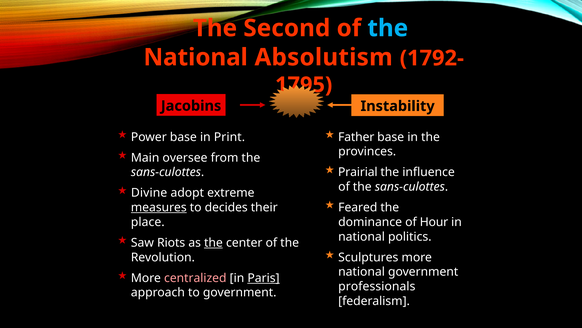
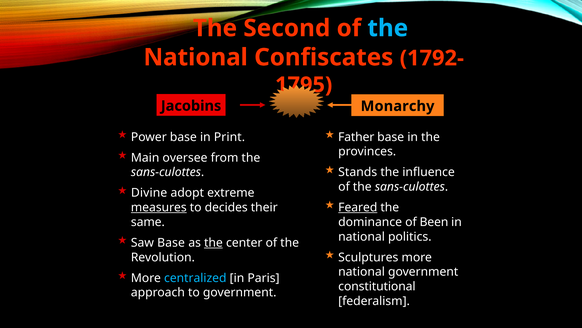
Absolutism: Absolutism -> Confiscates
Instability: Instability -> Monarchy
Prairial: Prairial -> Stands
Feared underline: none -> present
place: place -> same
Hour: Hour -> Been
Saw Riots: Riots -> Base
centralized colour: pink -> light blue
Paris underline: present -> none
professionals: professionals -> constitutional
